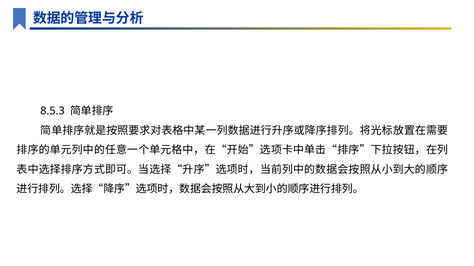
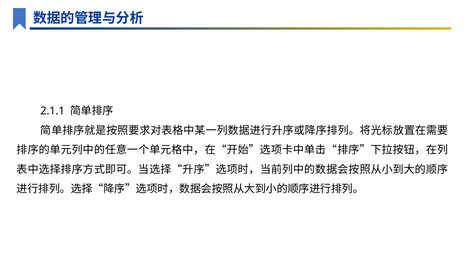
8.5.3: 8.5.3 -> 2.1.1
